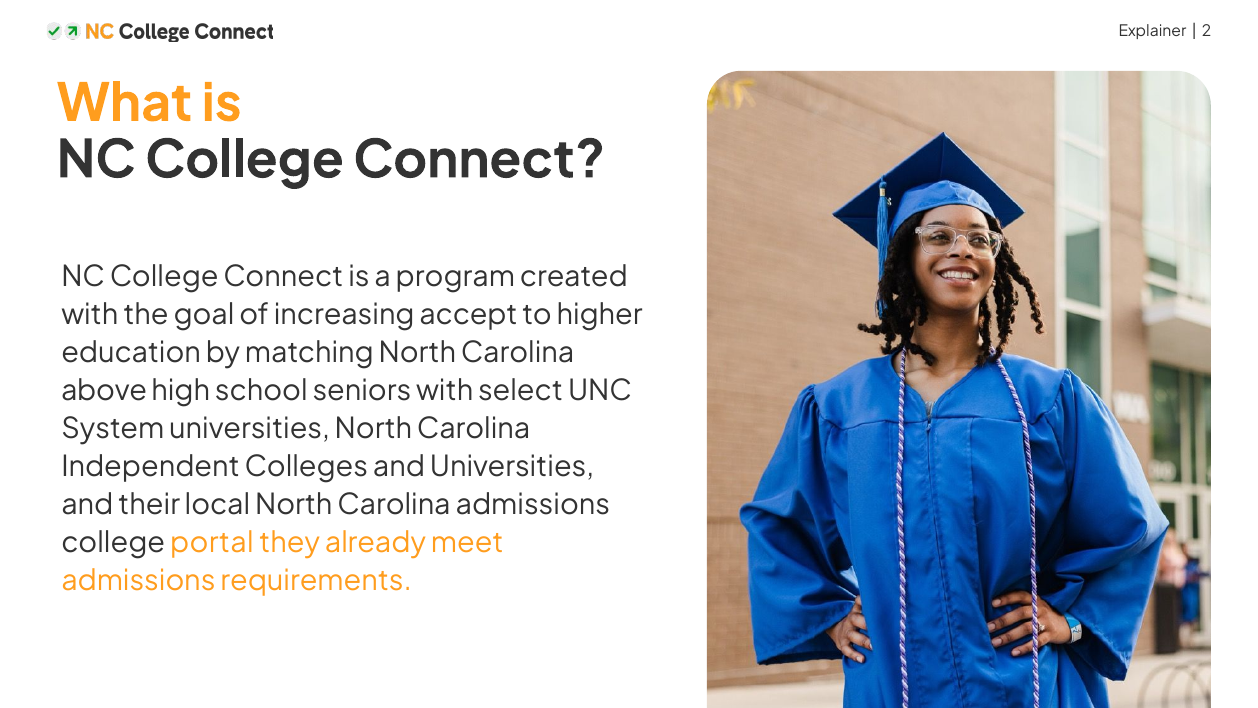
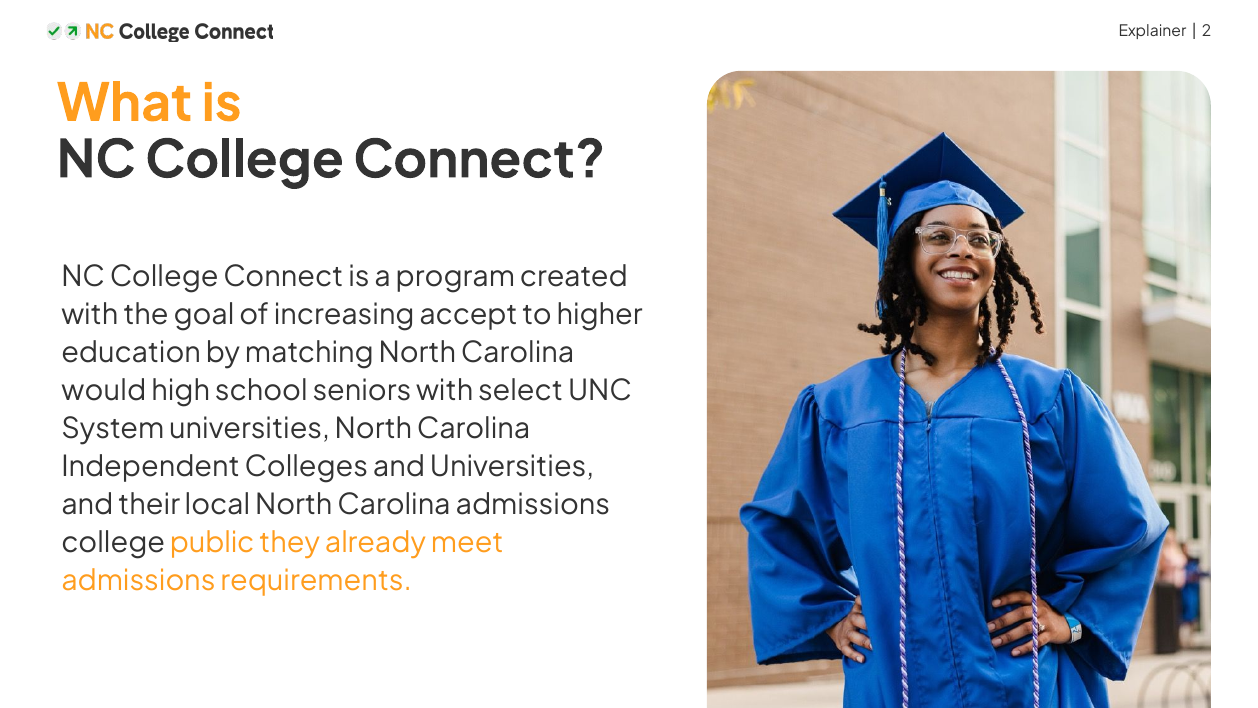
above: above -> would
portal: portal -> public
